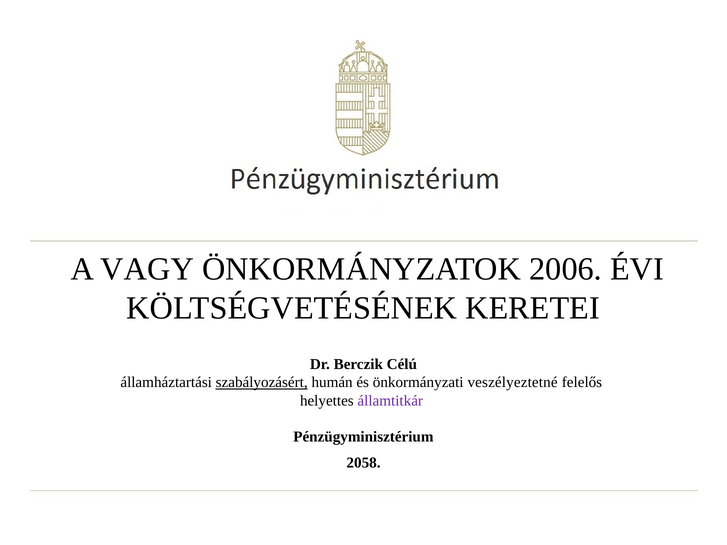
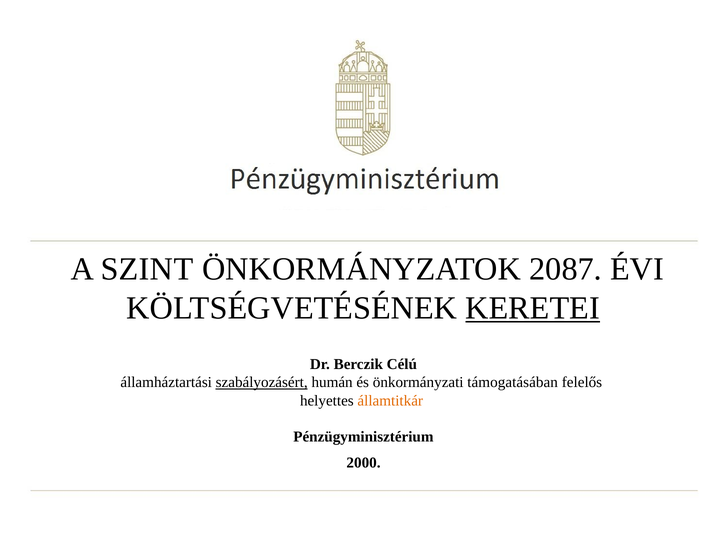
VAGY: VAGY -> SZINT
2006: 2006 -> 2087
KERETEI underline: none -> present
veszélyeztetné: veszélyeztetné -> támogatásában
államtitkár colour: purple -> orange
2058: 2058 -> 2000
